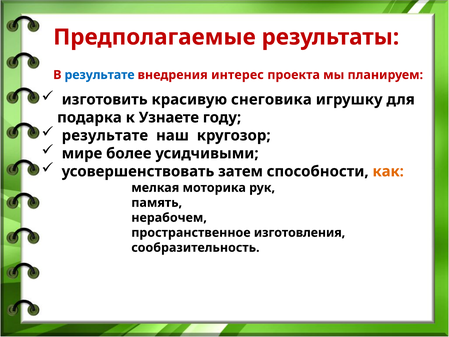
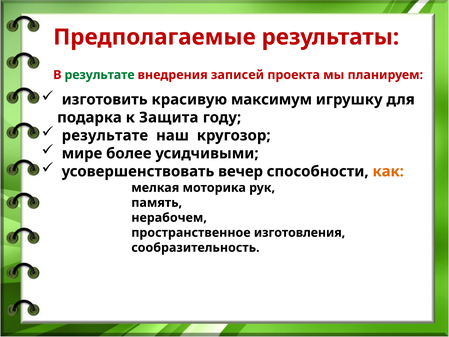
результате at (100, 75) colour: blue -> green
интерес: интерес -> записей
снеговика: снеговика -> максимум
Узнаете: Узнаете -> Защита
затем: затем -> вечер
